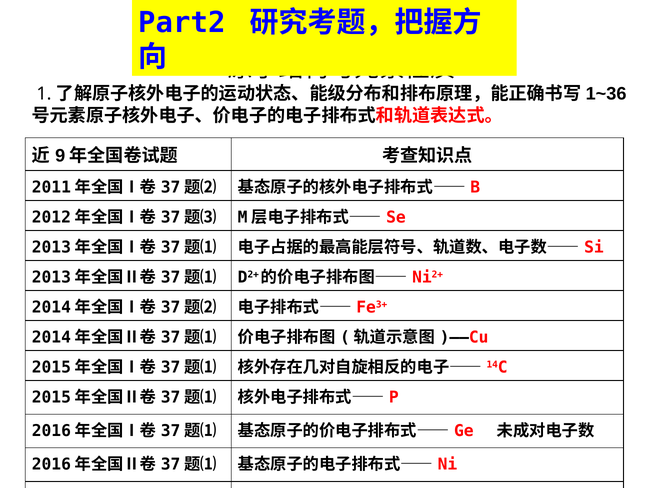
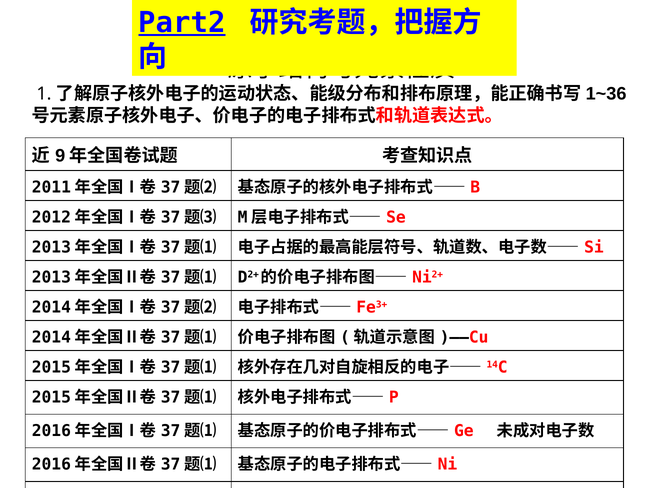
Part2 underline: none -> present
